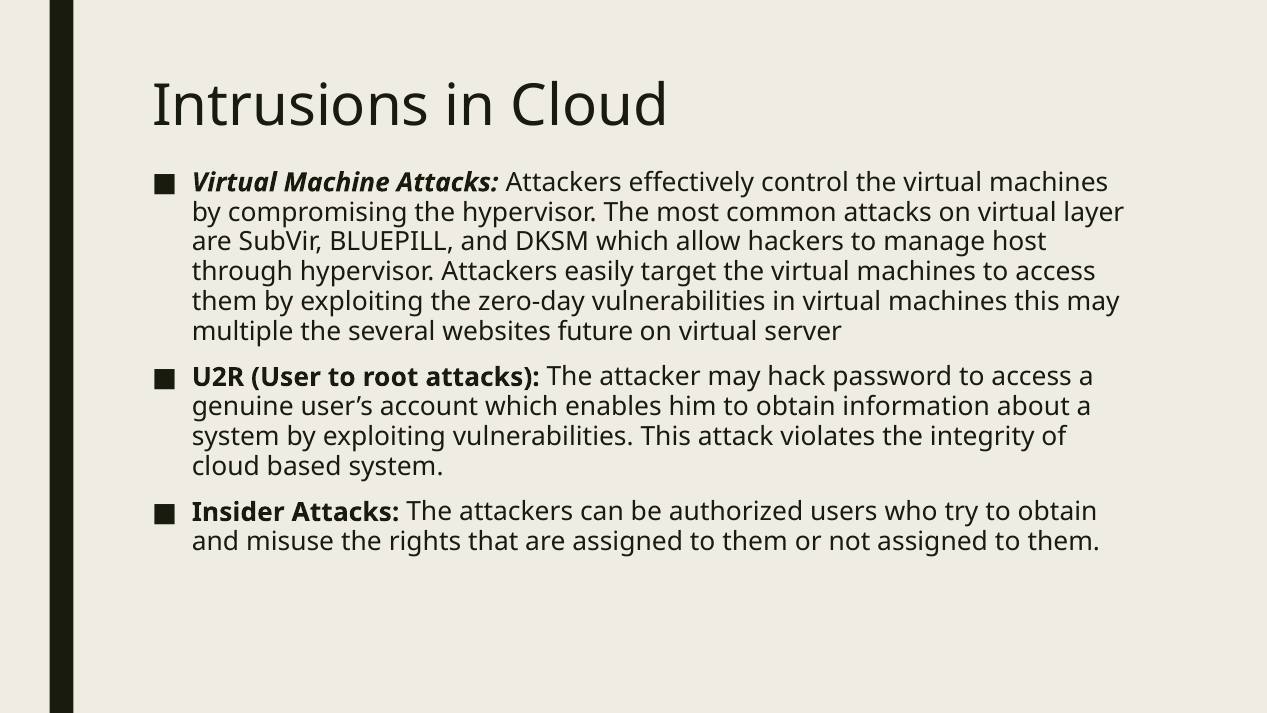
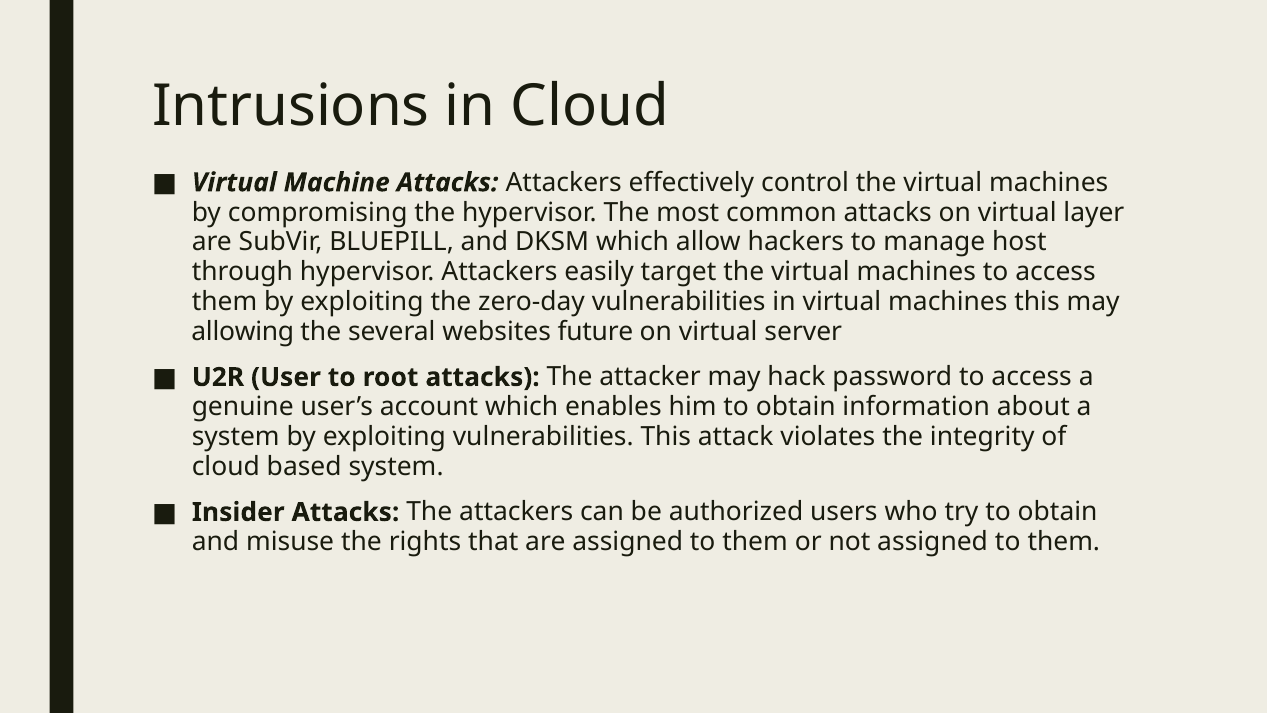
multiple: multiple -> allowing
